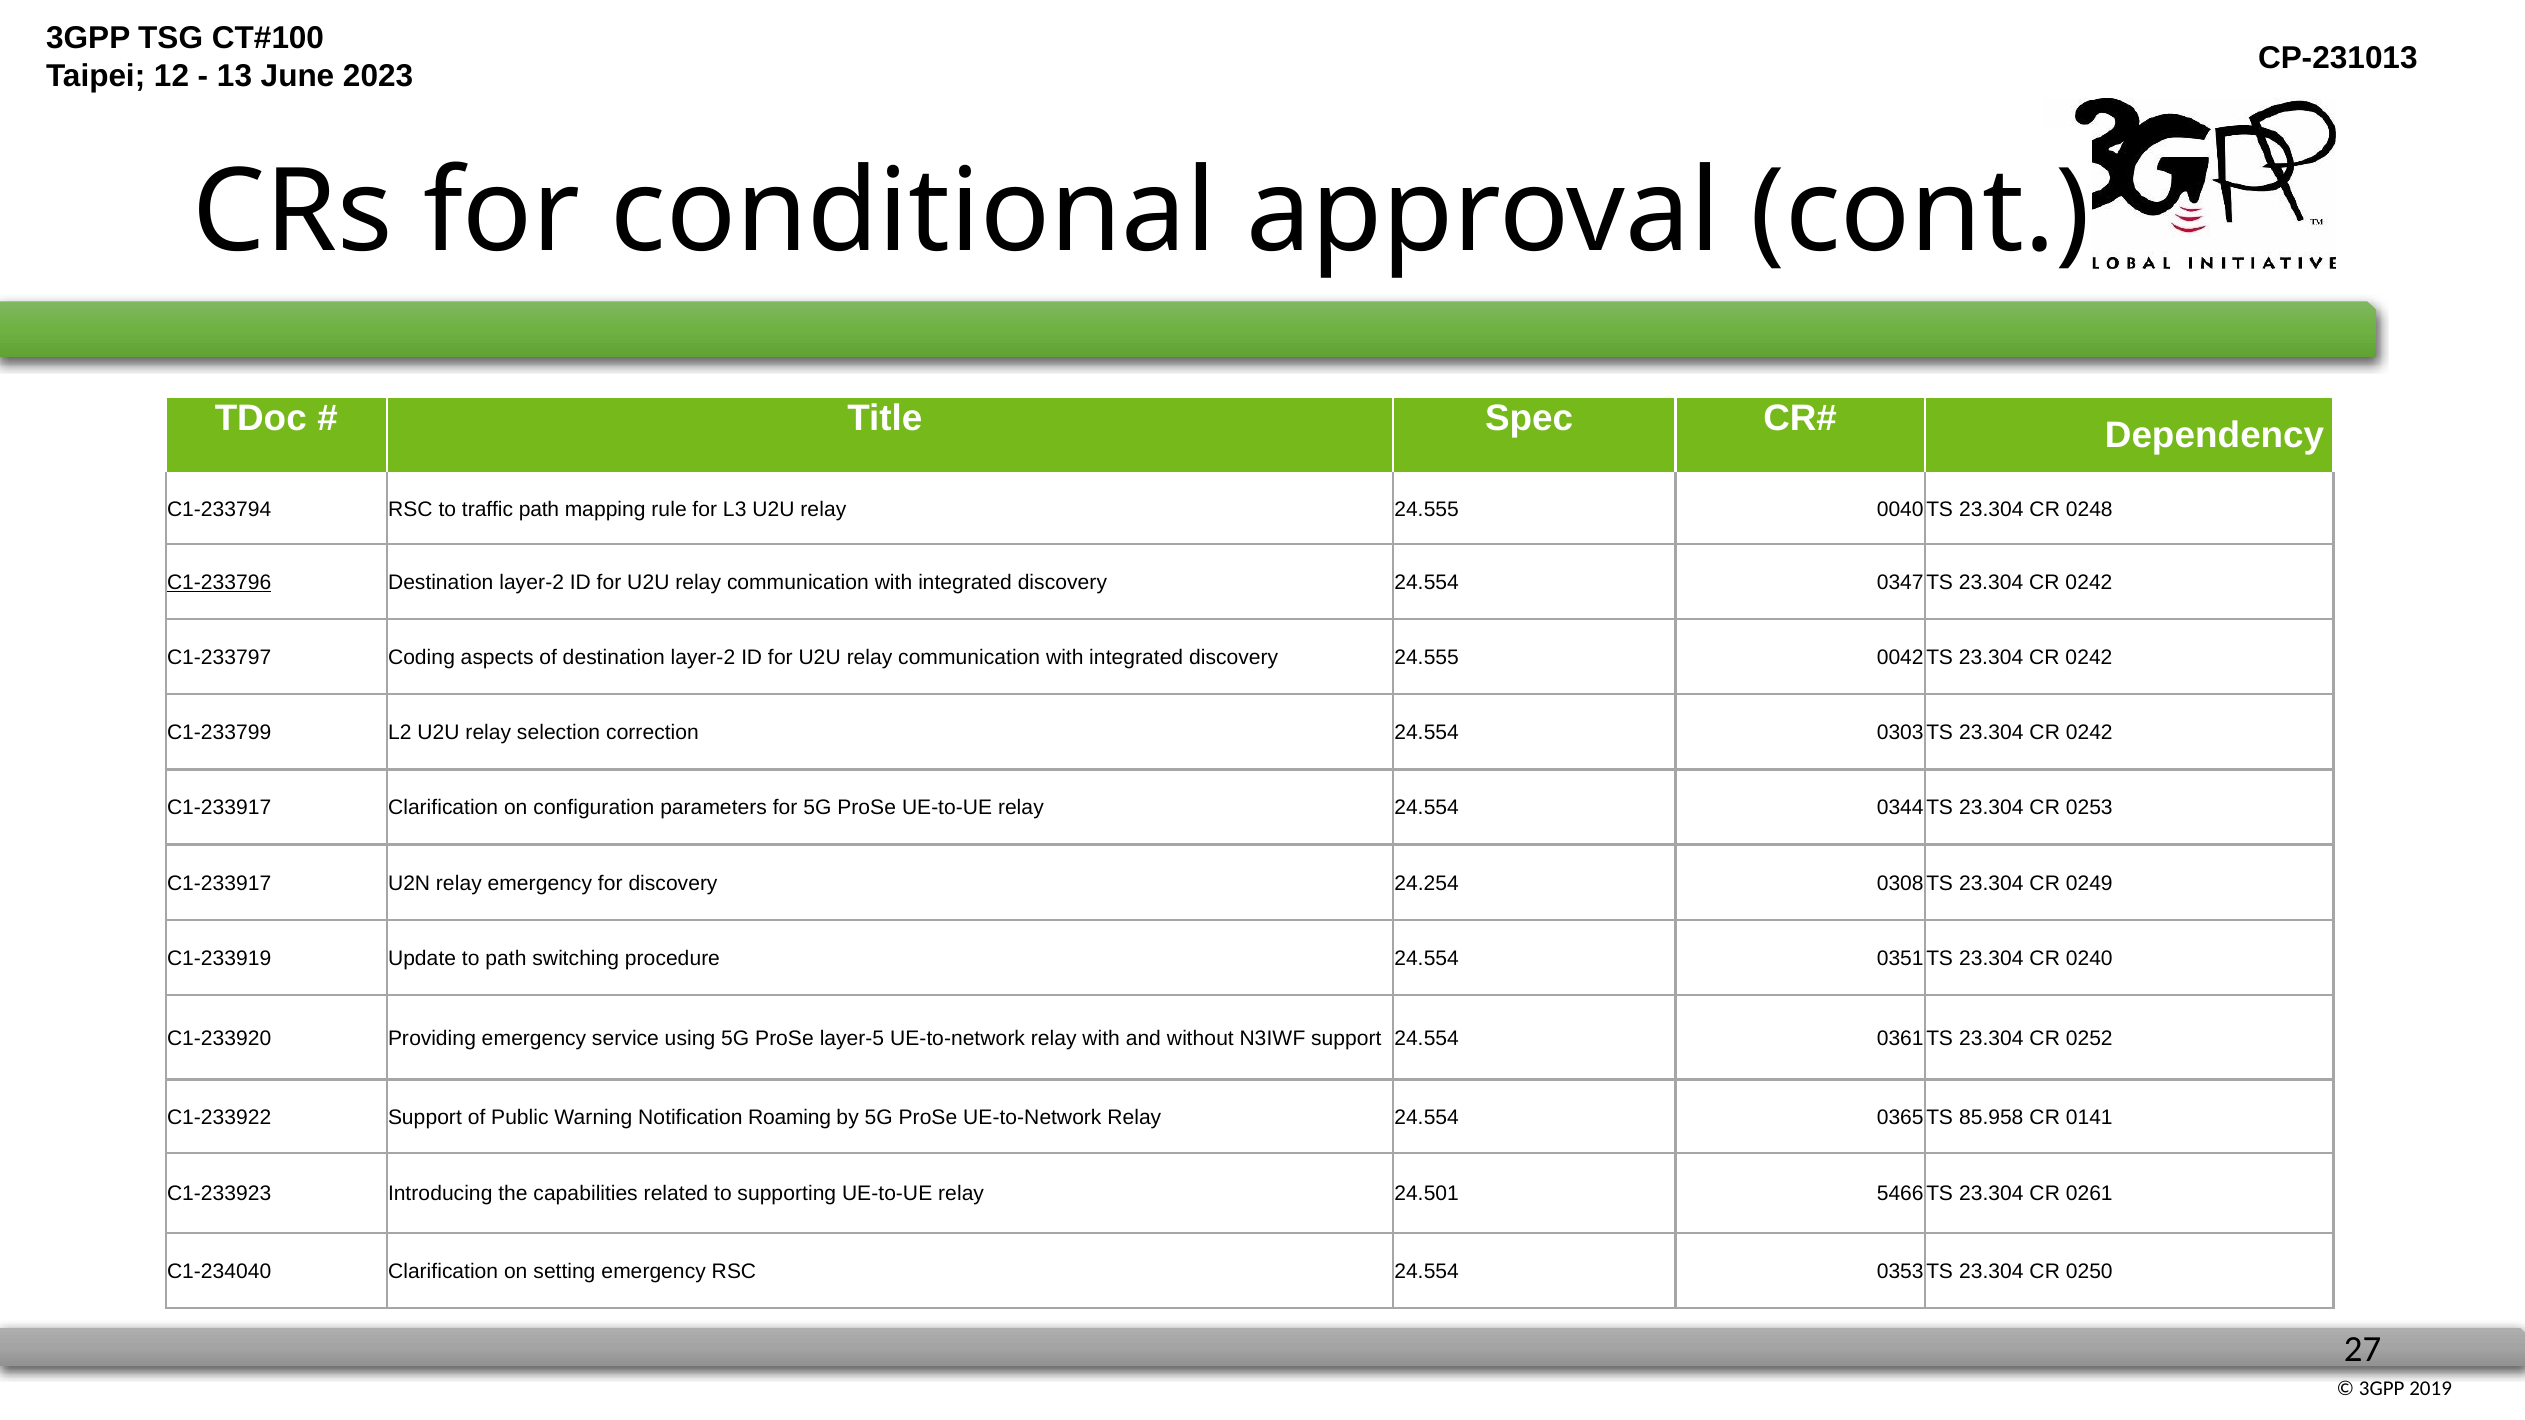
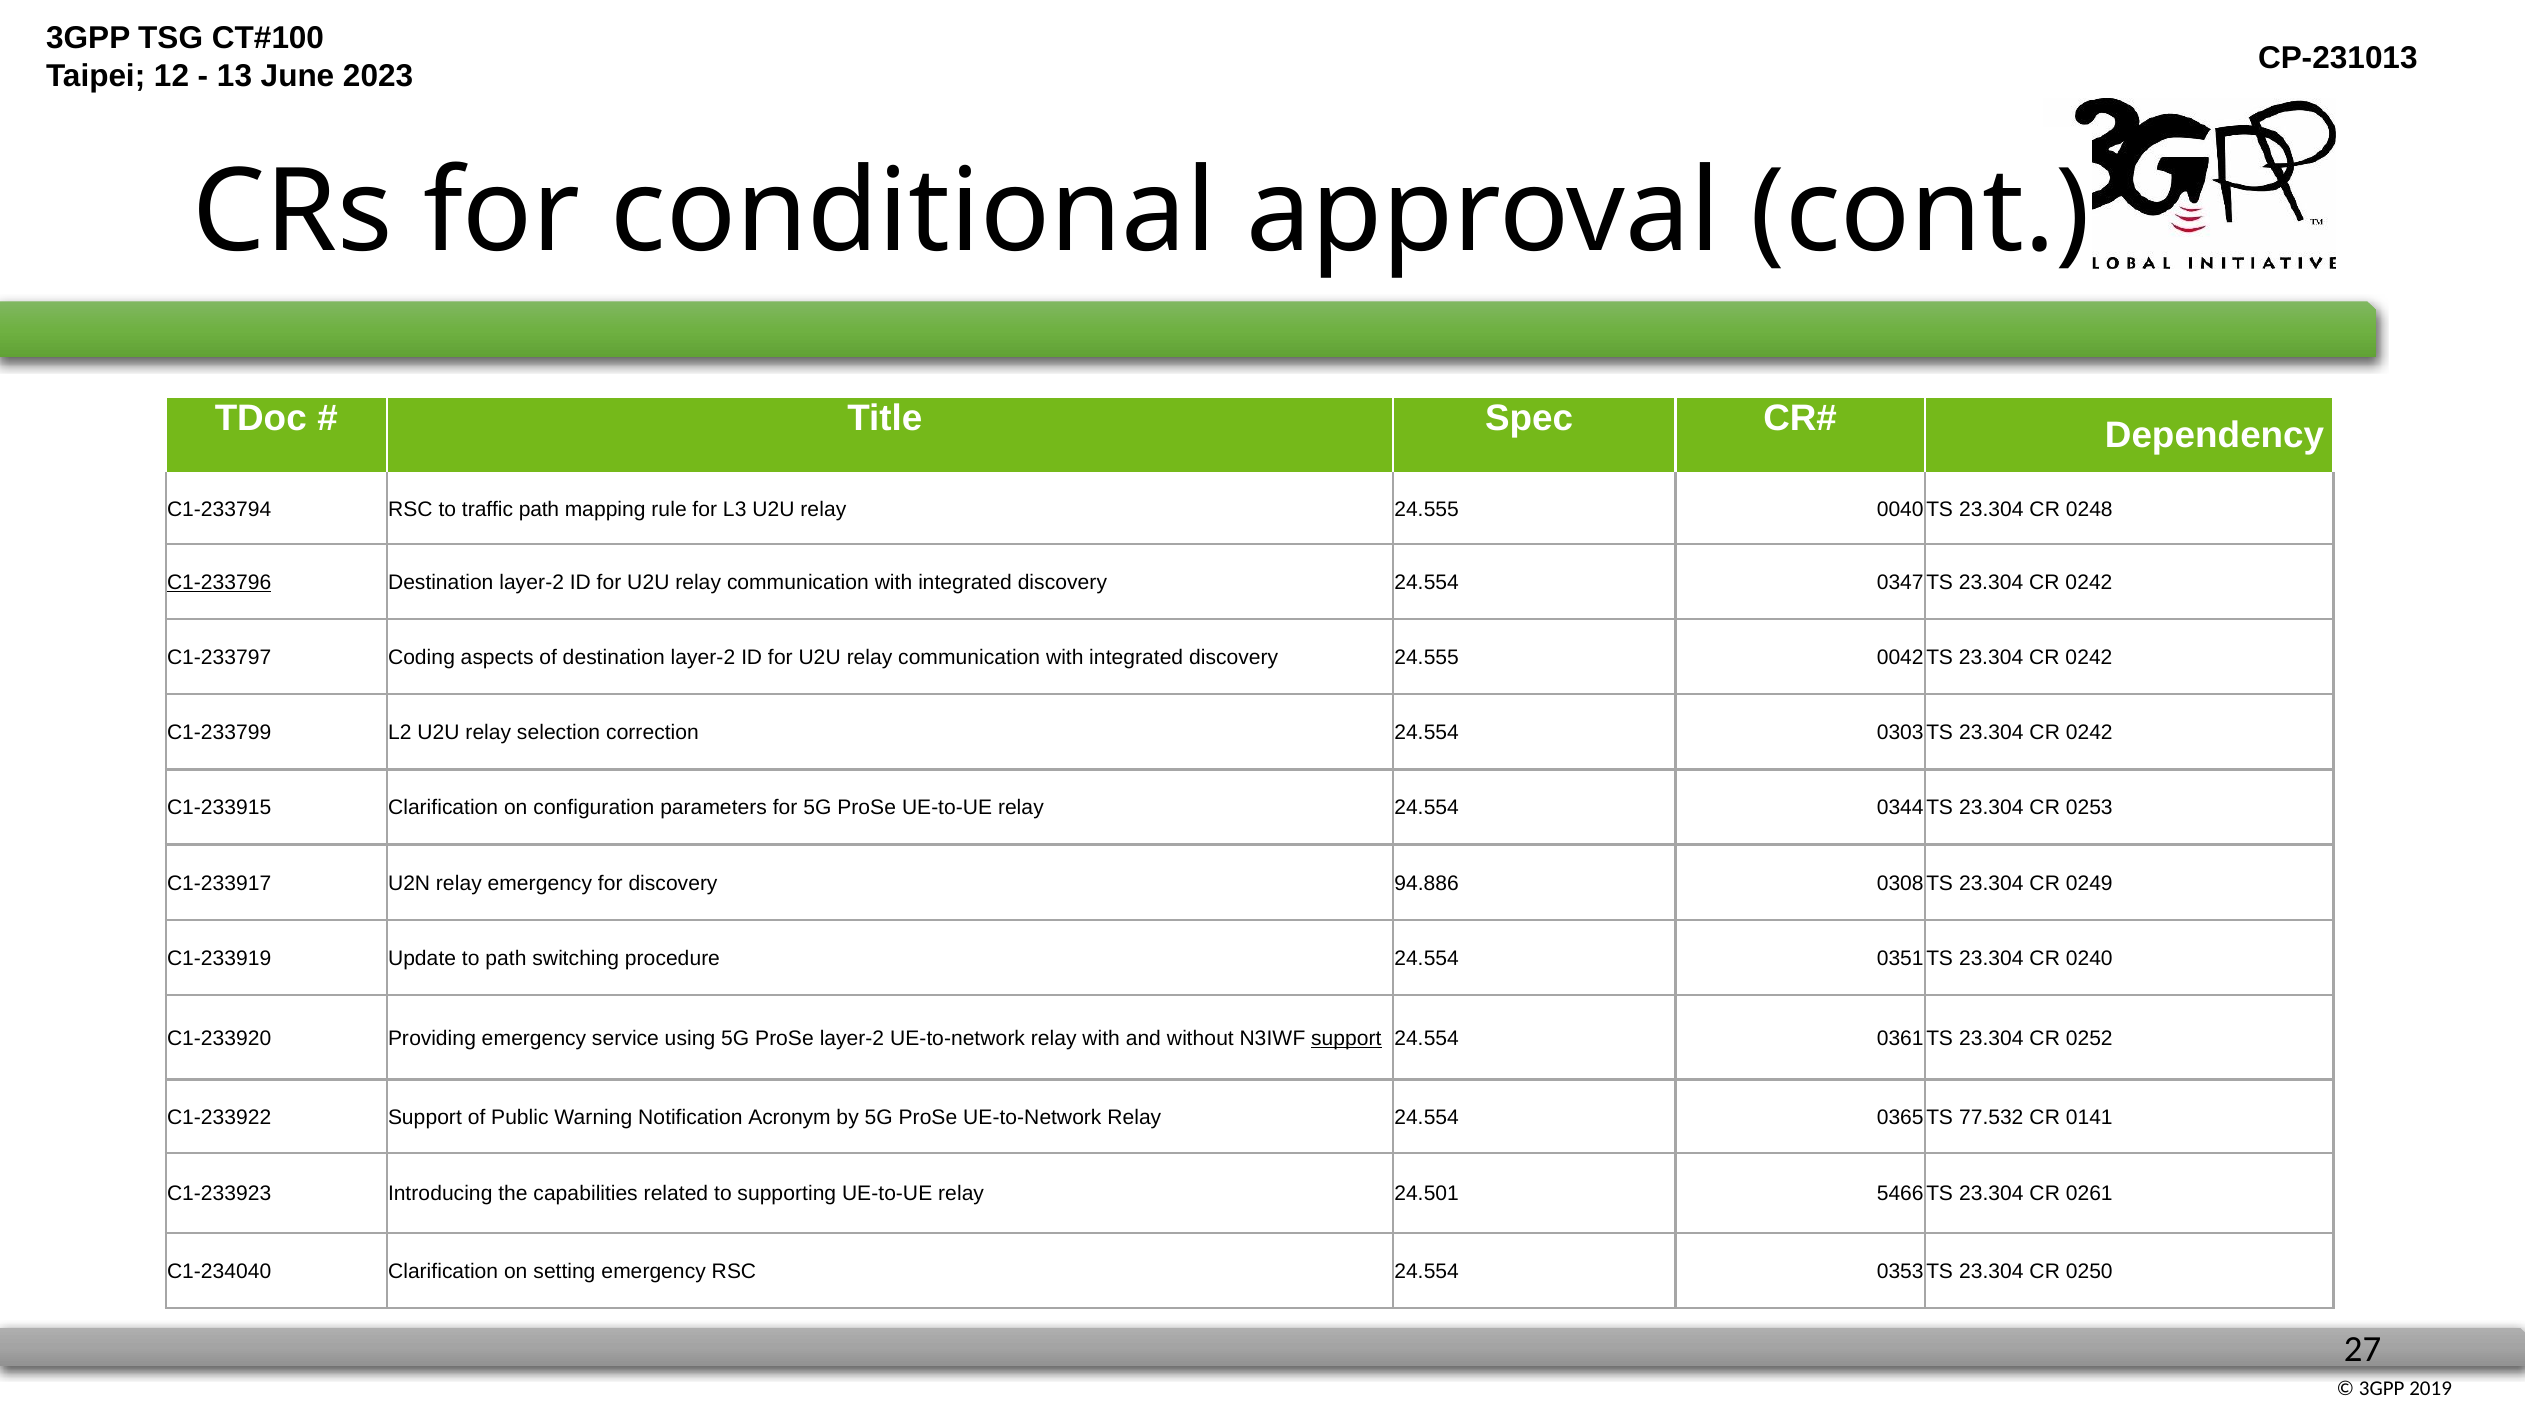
C1-233917 at (219, 808): C1-233917 -> C1-233915
24.254: 24.254 -> 94.886
ProSe layer-5: layer-5 -> layer-2
support at (1346, 1038) underline: none -> present
Roaming: Roaming -> Acronym
85.958: 85.958 -> 77.532
